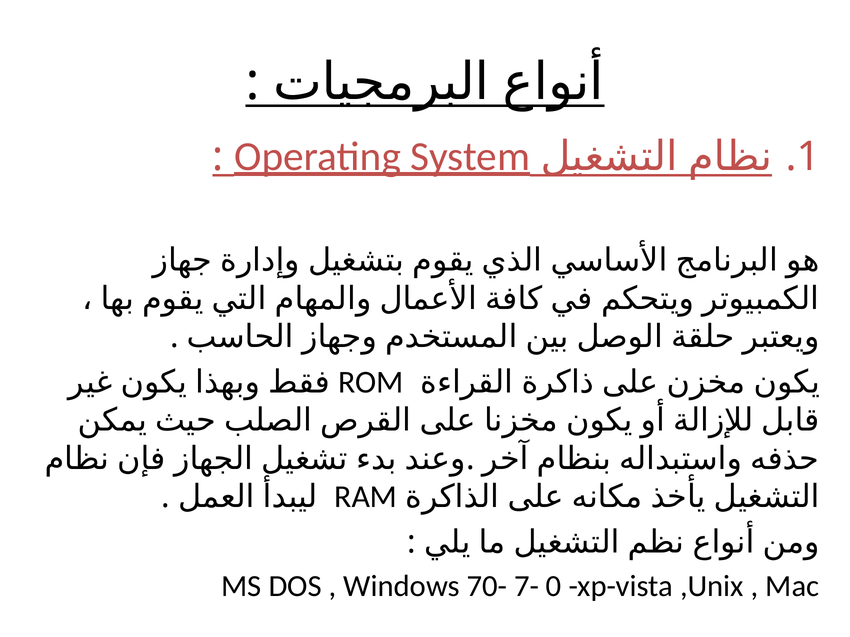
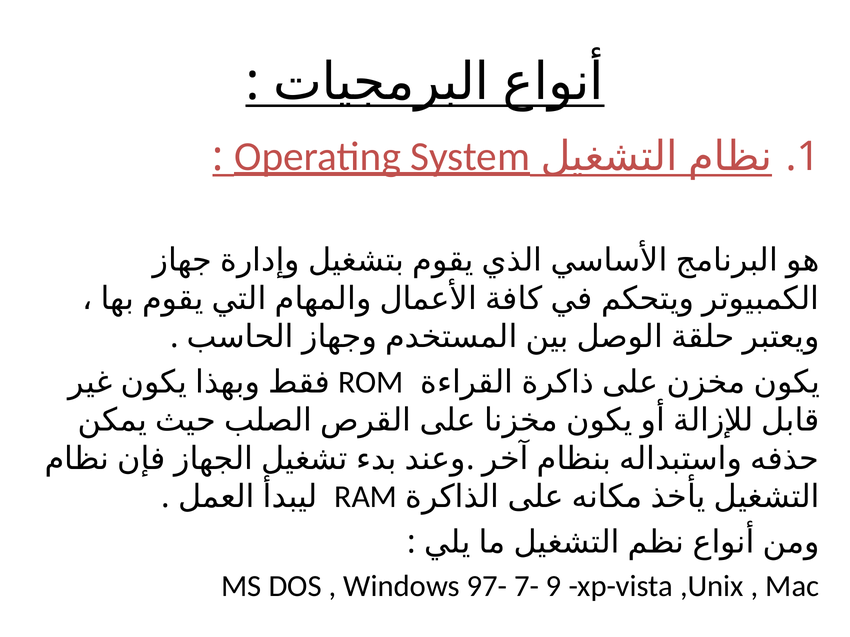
70-: 70- -> 97-
0: 0 -> 9
